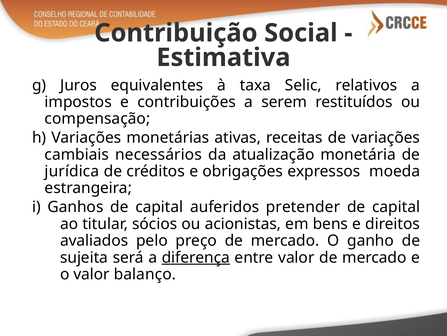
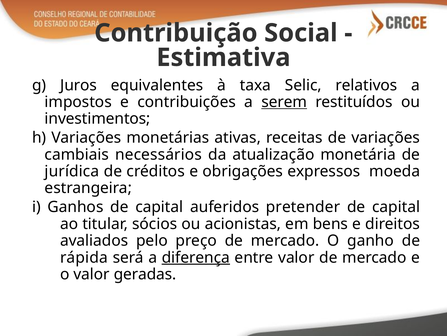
serem underline: none -> present
compensação: compensação -> investimentos
sujeita: sujeita -> rápida
balanço: balanço -> geradas
